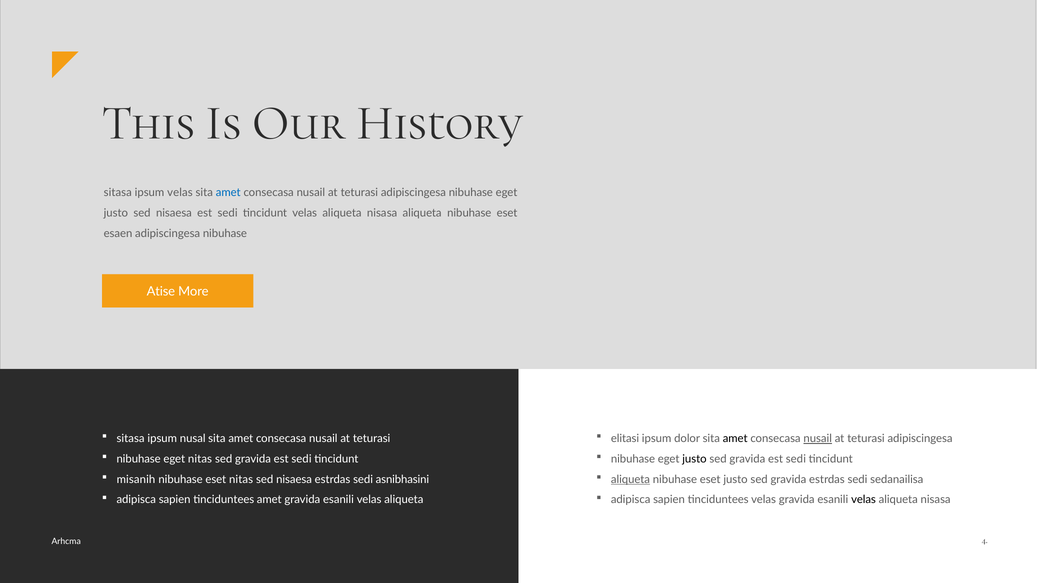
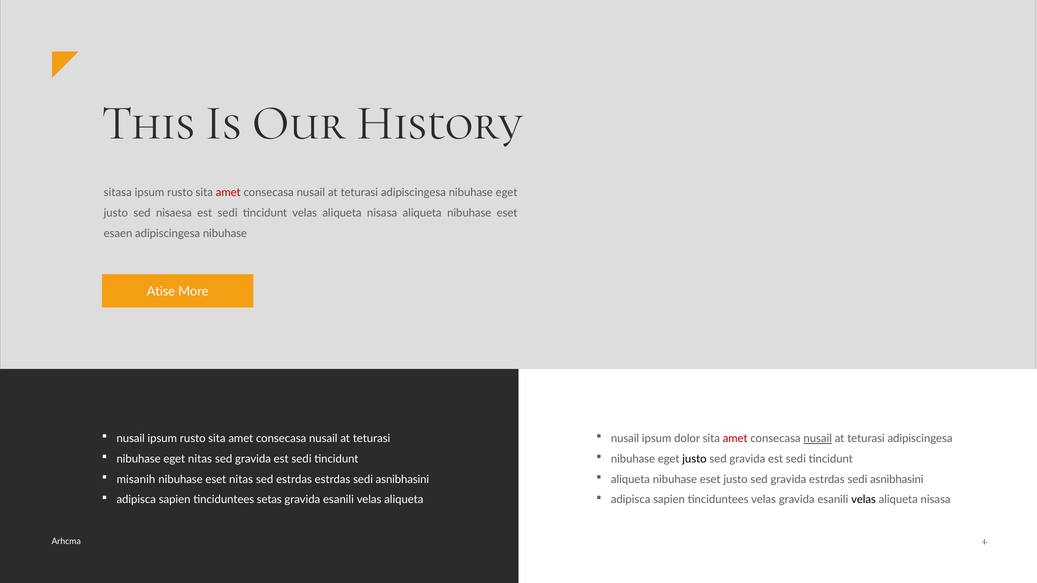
velas at (180, 193): velas -> rusto
amet at (228, 193) colour: blue -> red
sitasa at (131, 439): sitasa -> nusail
nusal at (193, 439): nusal -> rusto
elitasi at (625, 439): elitasi -> nusail
amet at (735, 439) colour: black -> red
nisaesa at (294, 480): nisaesa -> estrdas
aliqueta at (630, 480) underline: present -> none
gravida estrdas sedi sedanailisa: sedanailisa -> asnibhasini
tinciduntees amet: amet -> setas
